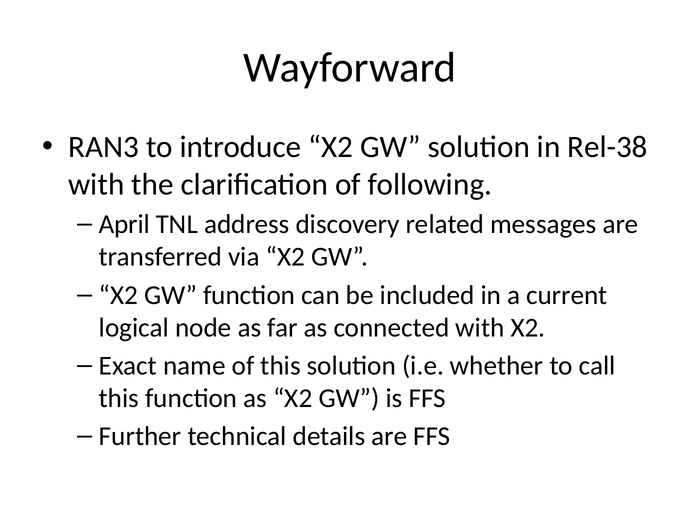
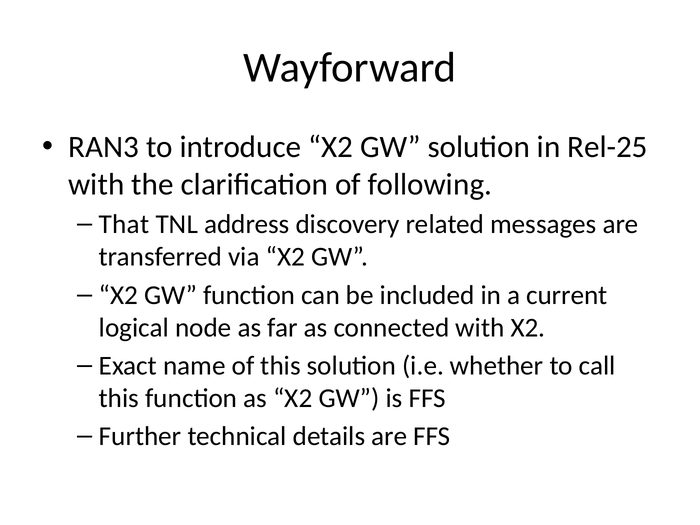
Rel-38: Rel-38 -> Rel-25
April: April -> That
